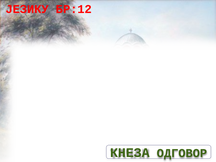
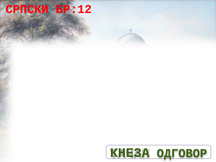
ЈЕЗИКУ: ЈЕЗИКУ -> СРПСКИ
